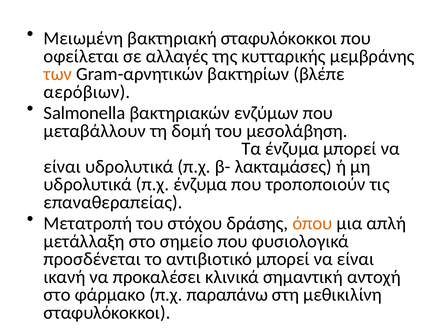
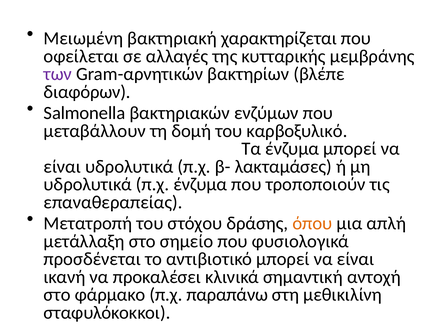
βακτηριακή σταφυλόκοκκοι: σταφυλόκοκκοι -> χαρακτηρίζεται
των colour: orange -> purple
αερόβιων: αερόβιων -> διαφόρων
μεσολάβηση: μεσολάβηση -> καρβοξυλικό
